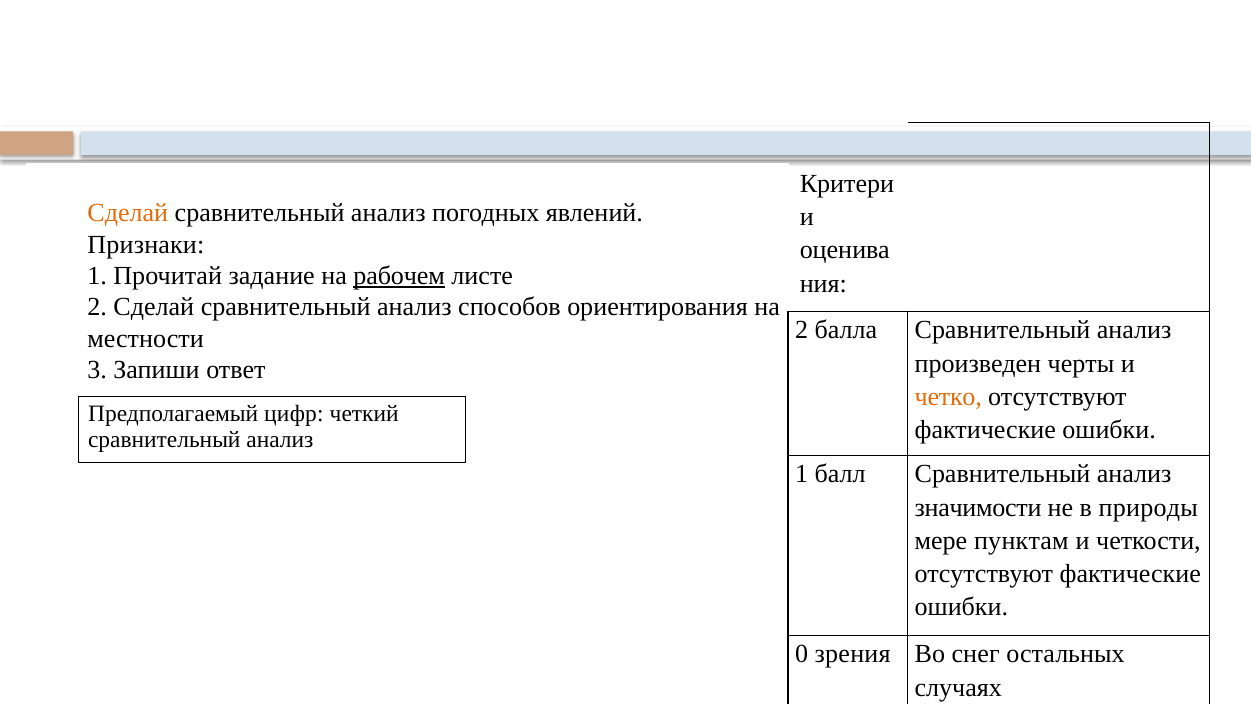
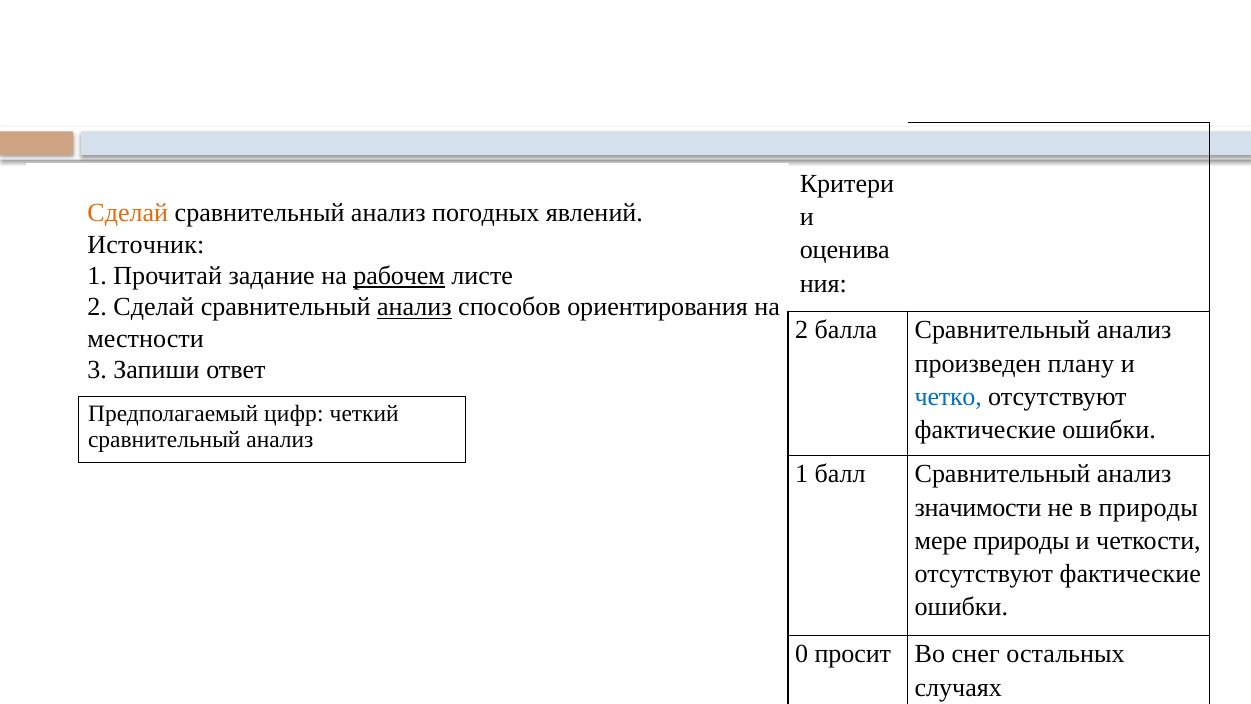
Признаки: Признаки -> Источник
анализ at (414, 307) underline: none -> present
черты: черты -> плану
четко colour: orange -> blue
мере пунктам: пунктам -> природы
зрения: зрения -> просит
